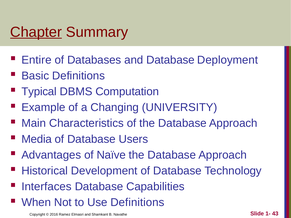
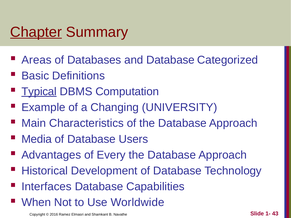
Entire: Entire -> Areas
Deployment: Deployment -> Categorized
Typical underline: none -> present
Naïve: Naïve -> Every
Use Definitions: Definitions -> Worldwide
